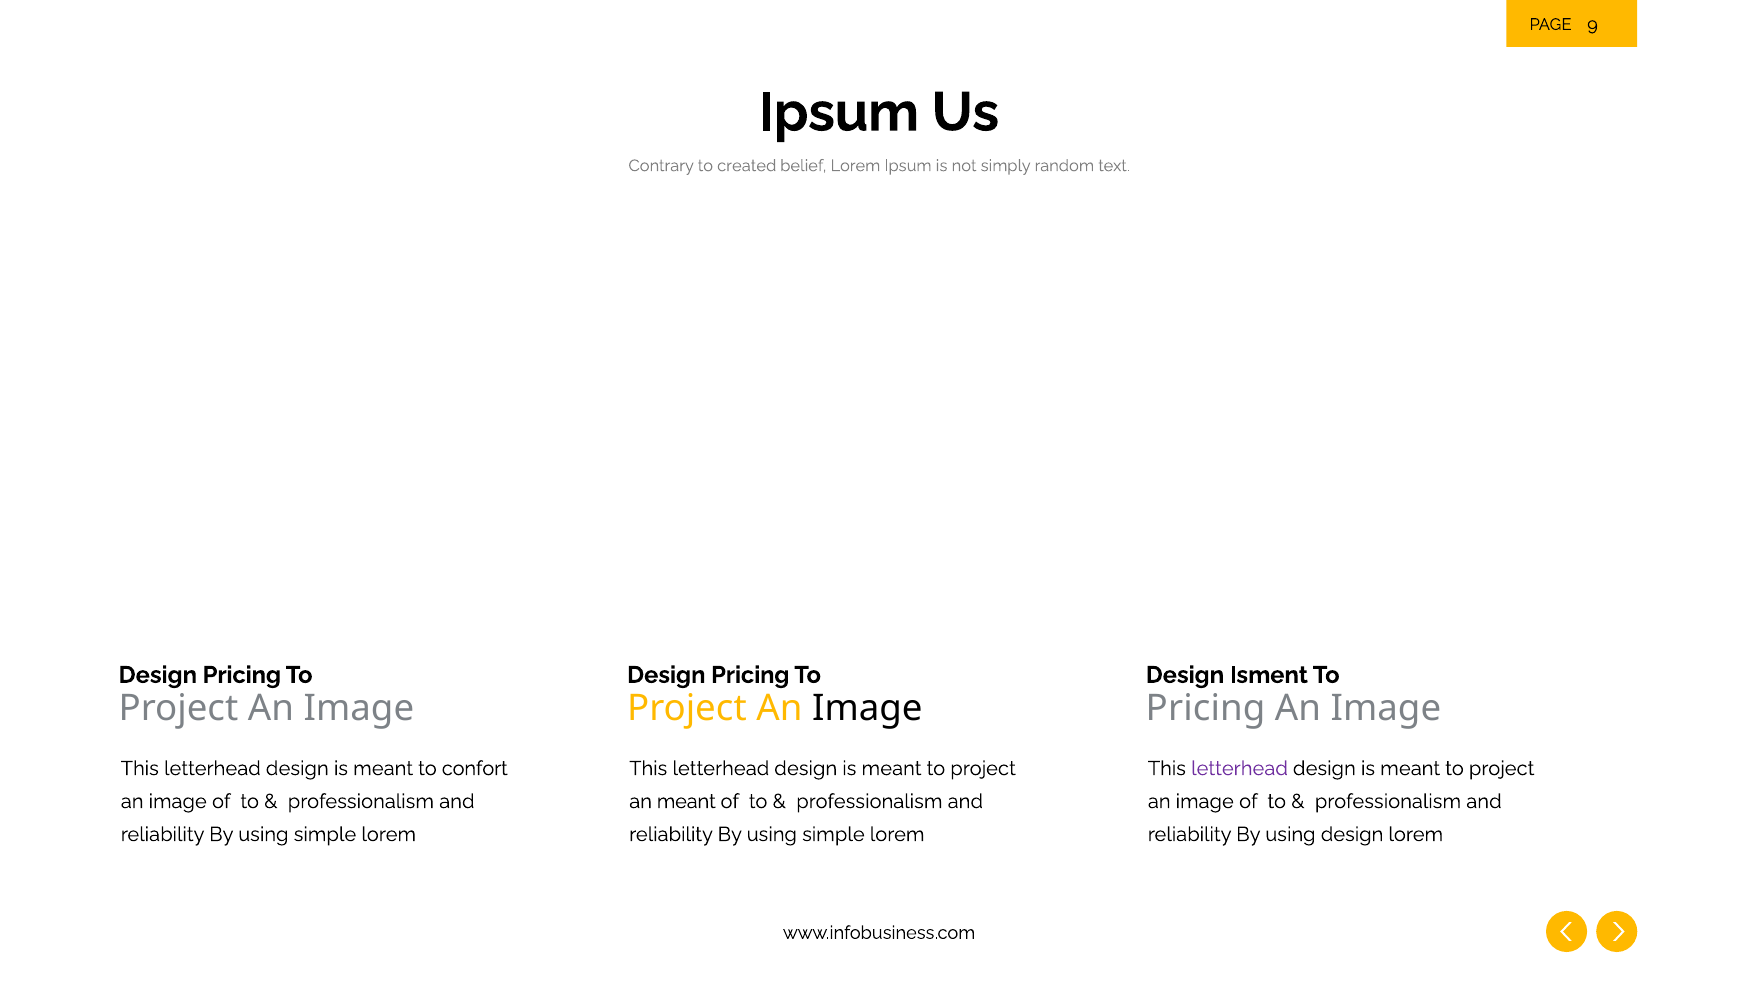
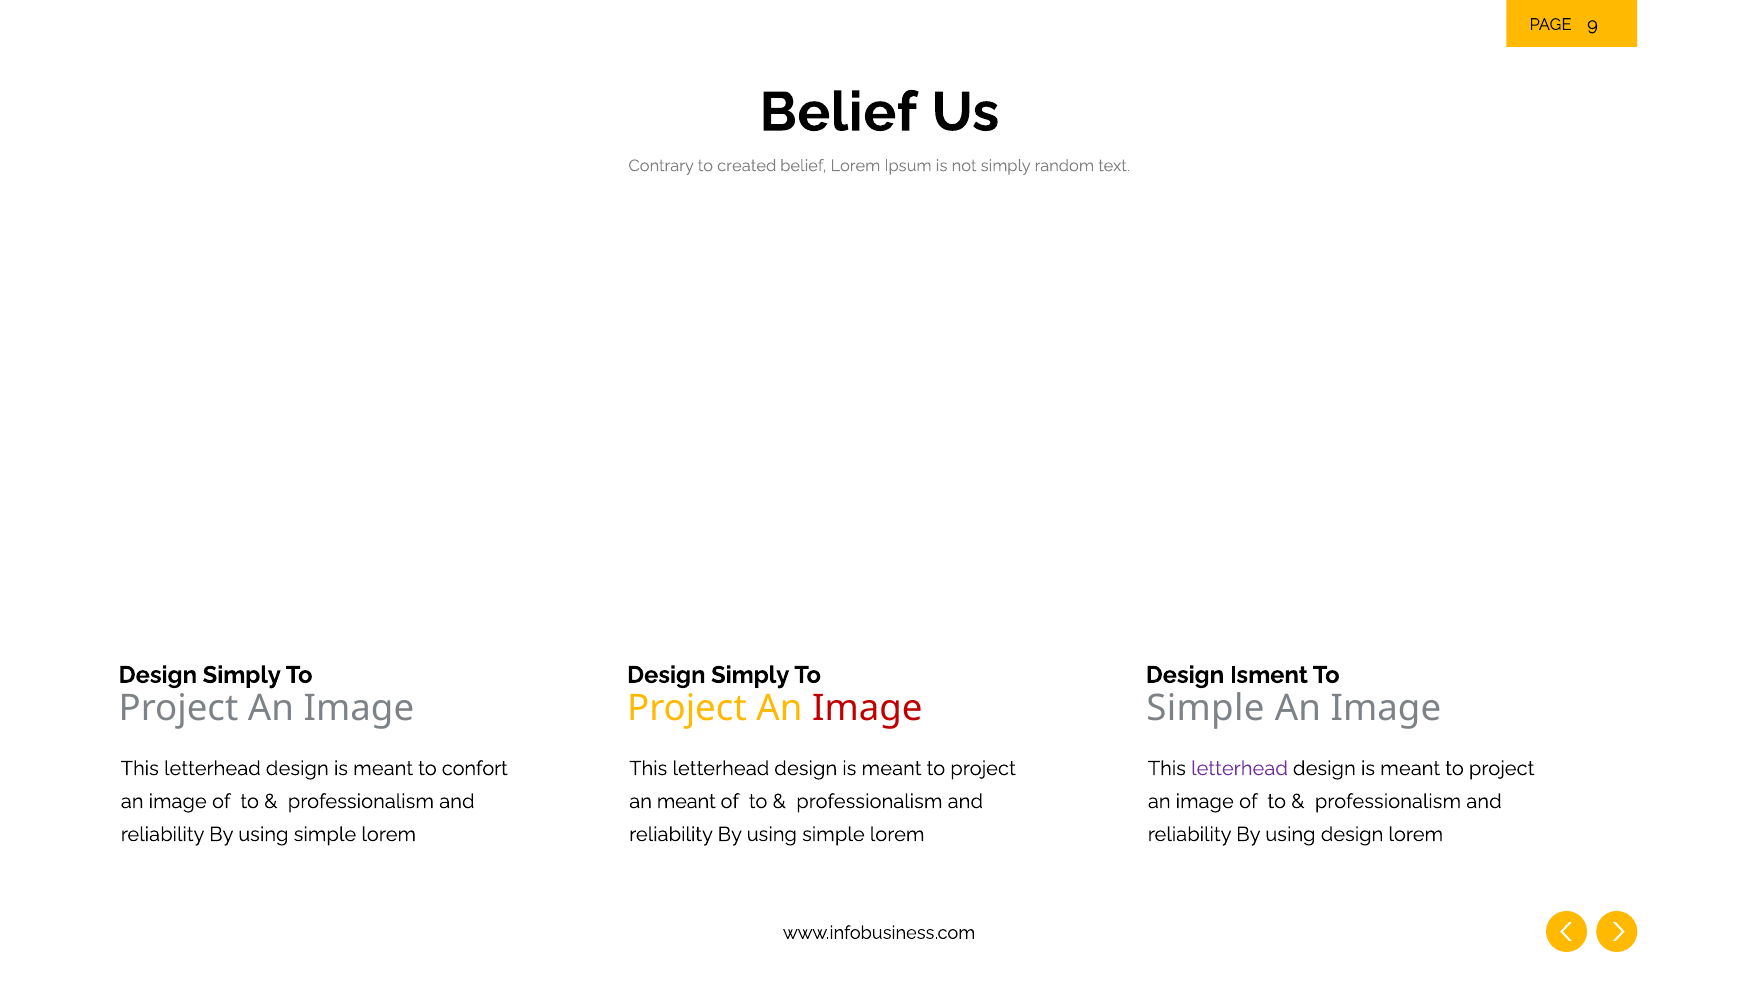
Ipsum at (839, 112): Ipsum -> Belief
Pricing at (242, 675): Pricing -> Simply
Pricing at (750, 675): Pricing -> Simply
Image at (867, 708) colour: black -> red
Pricing at (1206, 708): Pricing -> Simple
